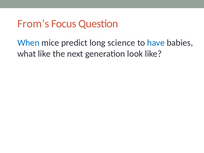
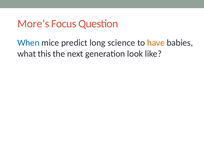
From’s: From’s -> More’s
have colour: blue -> orange
what like: like -> this
